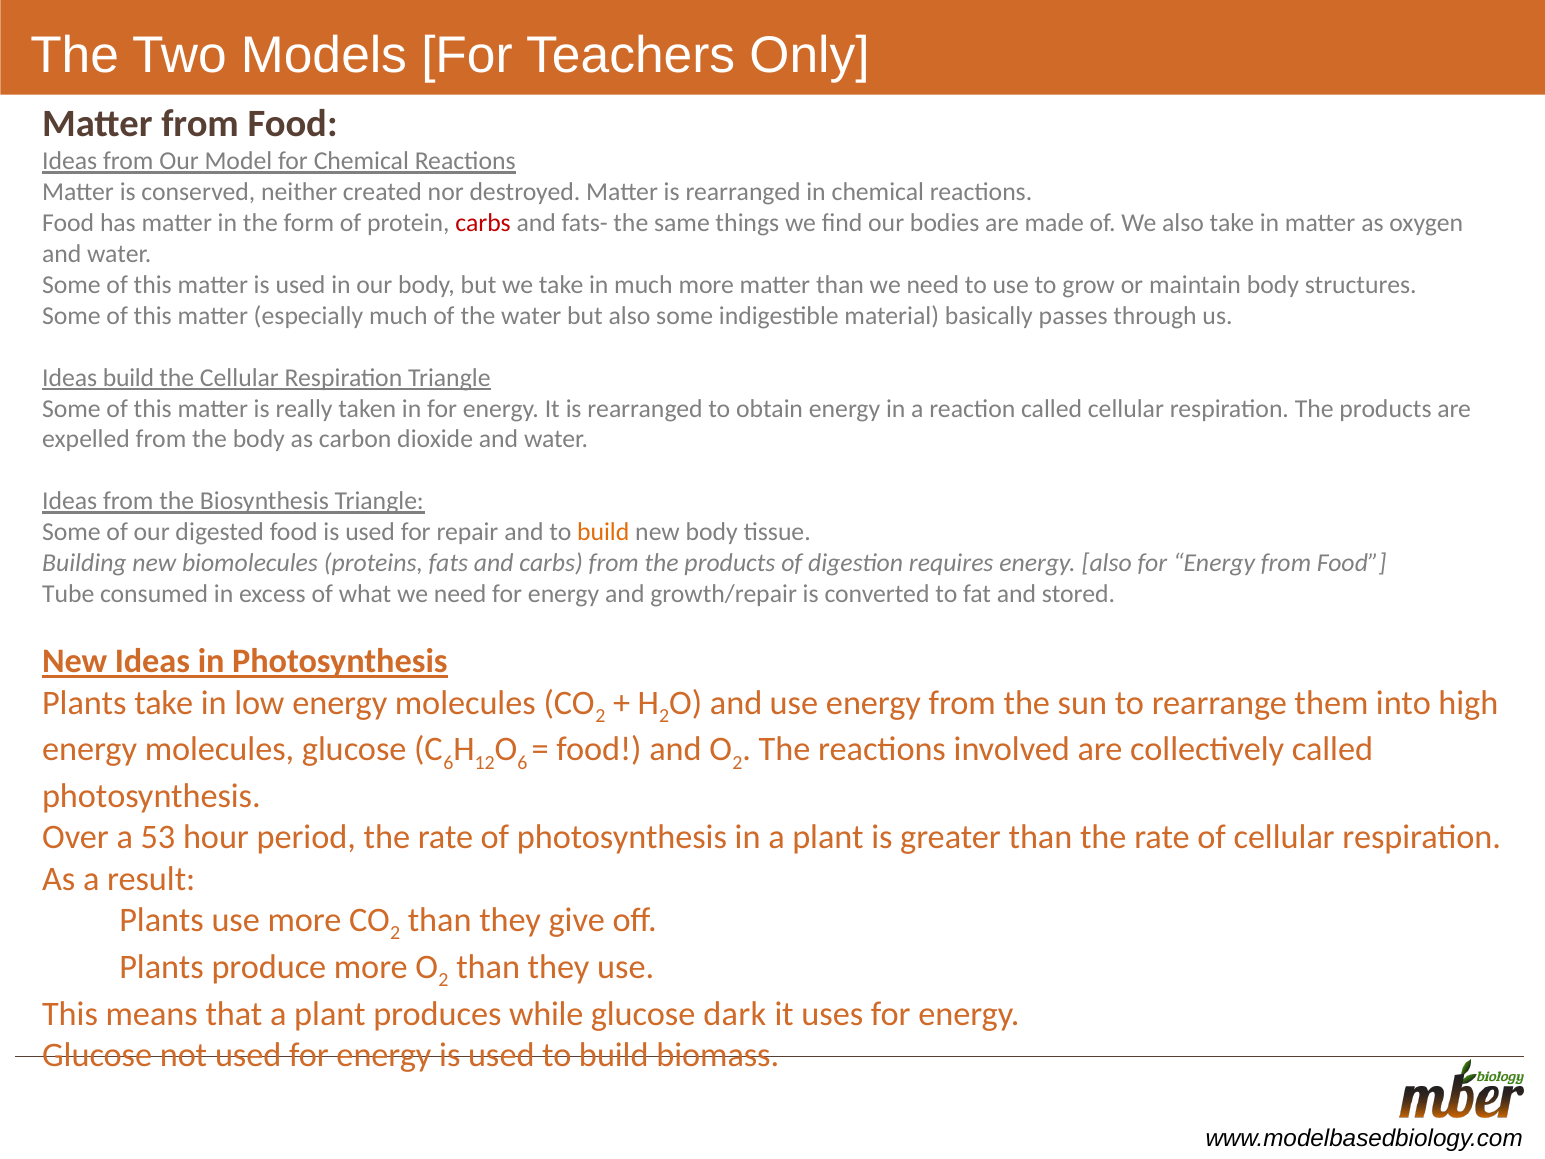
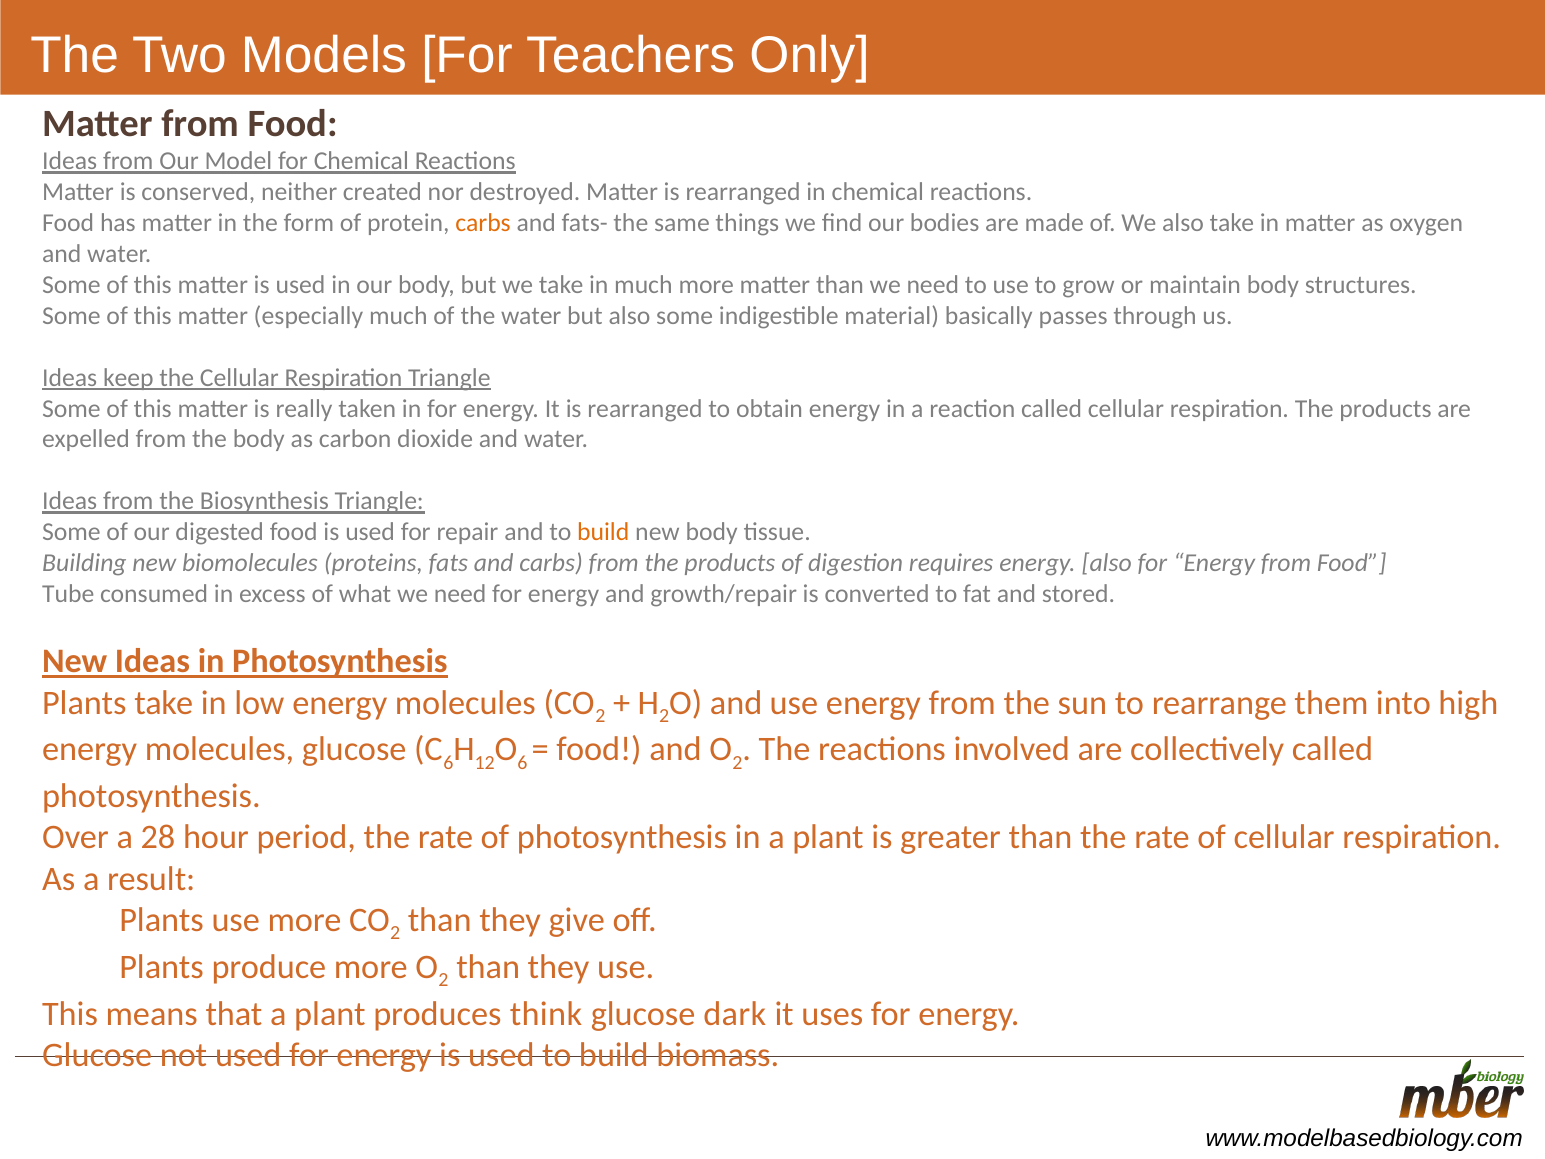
carbs at (483, 223) colour: red -> orange
Ideas build: build -> keep
53: 53 -> 28
while: while -> think
